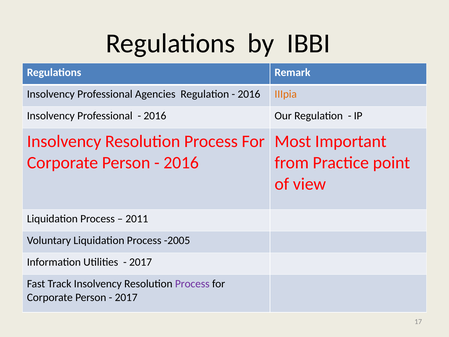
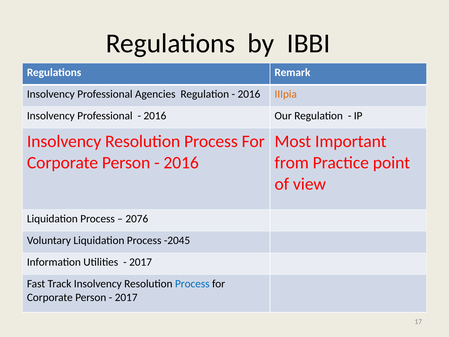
2011: 2011 -> 2076
-2005: -2005 -> -2045
Process at (192, 284) colour: purple -> blue
